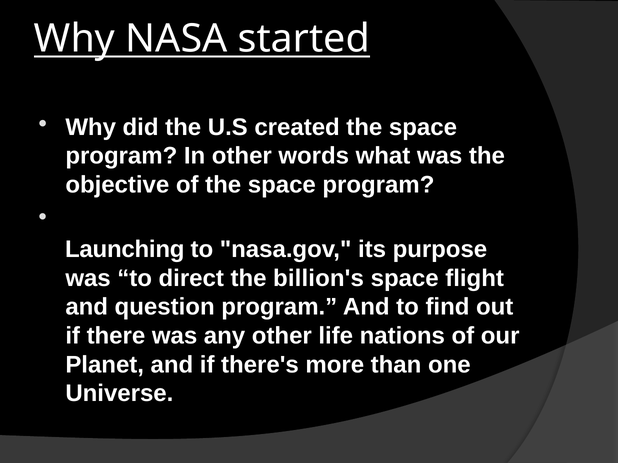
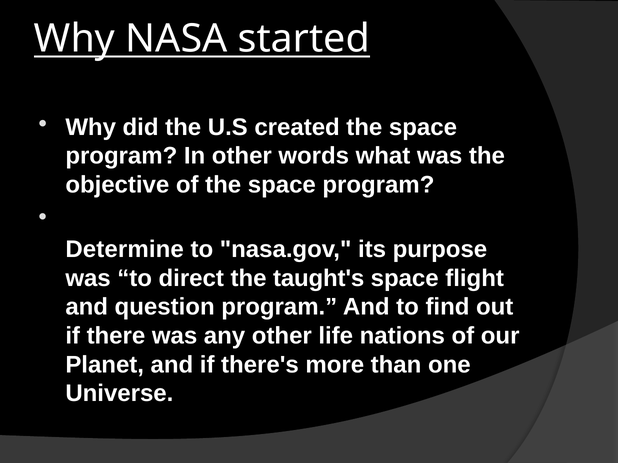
Launching: Launching -> Determine
billion's: billion's -> taught's
